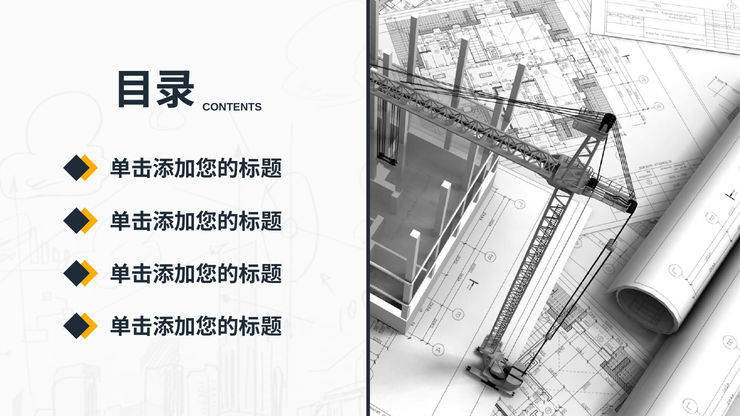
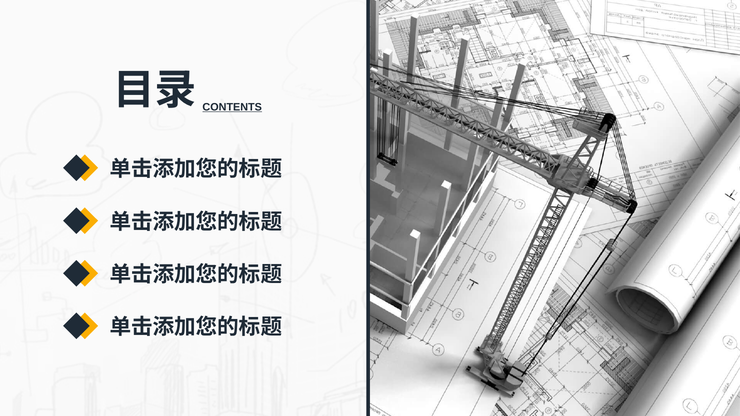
CONTENTS underline: none -> present
